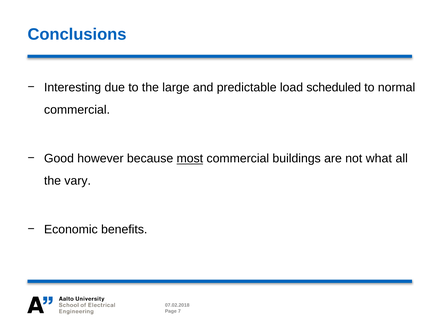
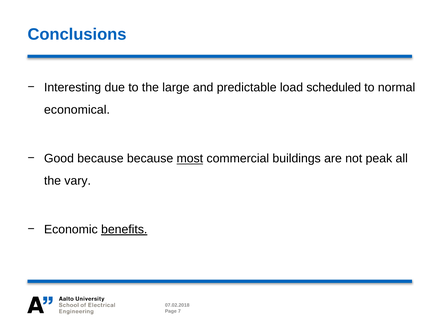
commercial at (77, 110): commercial -> economical
Good however: however -> because
what: what -> peak
benefits underline: none -> present
